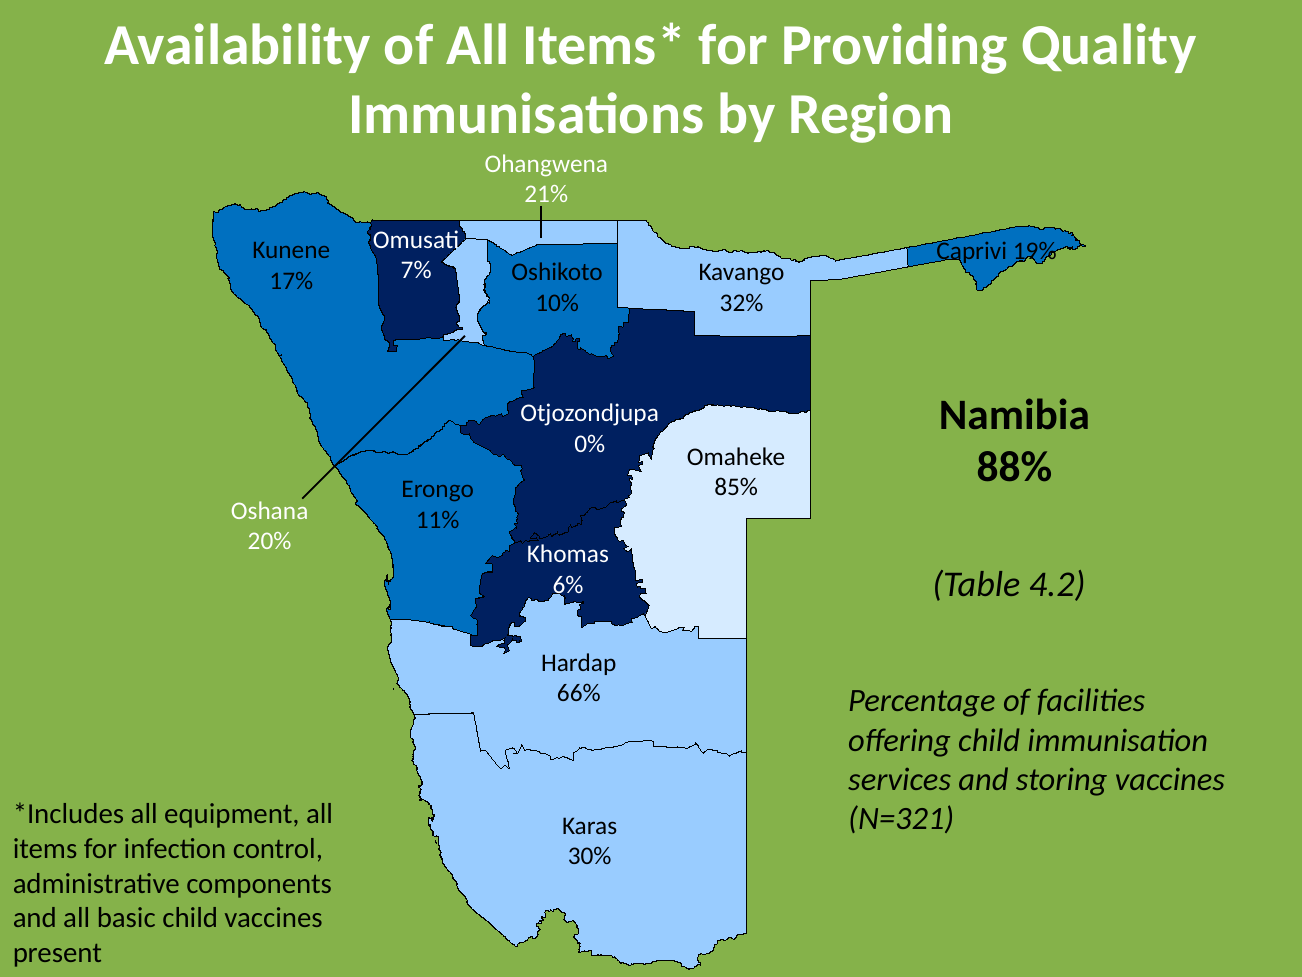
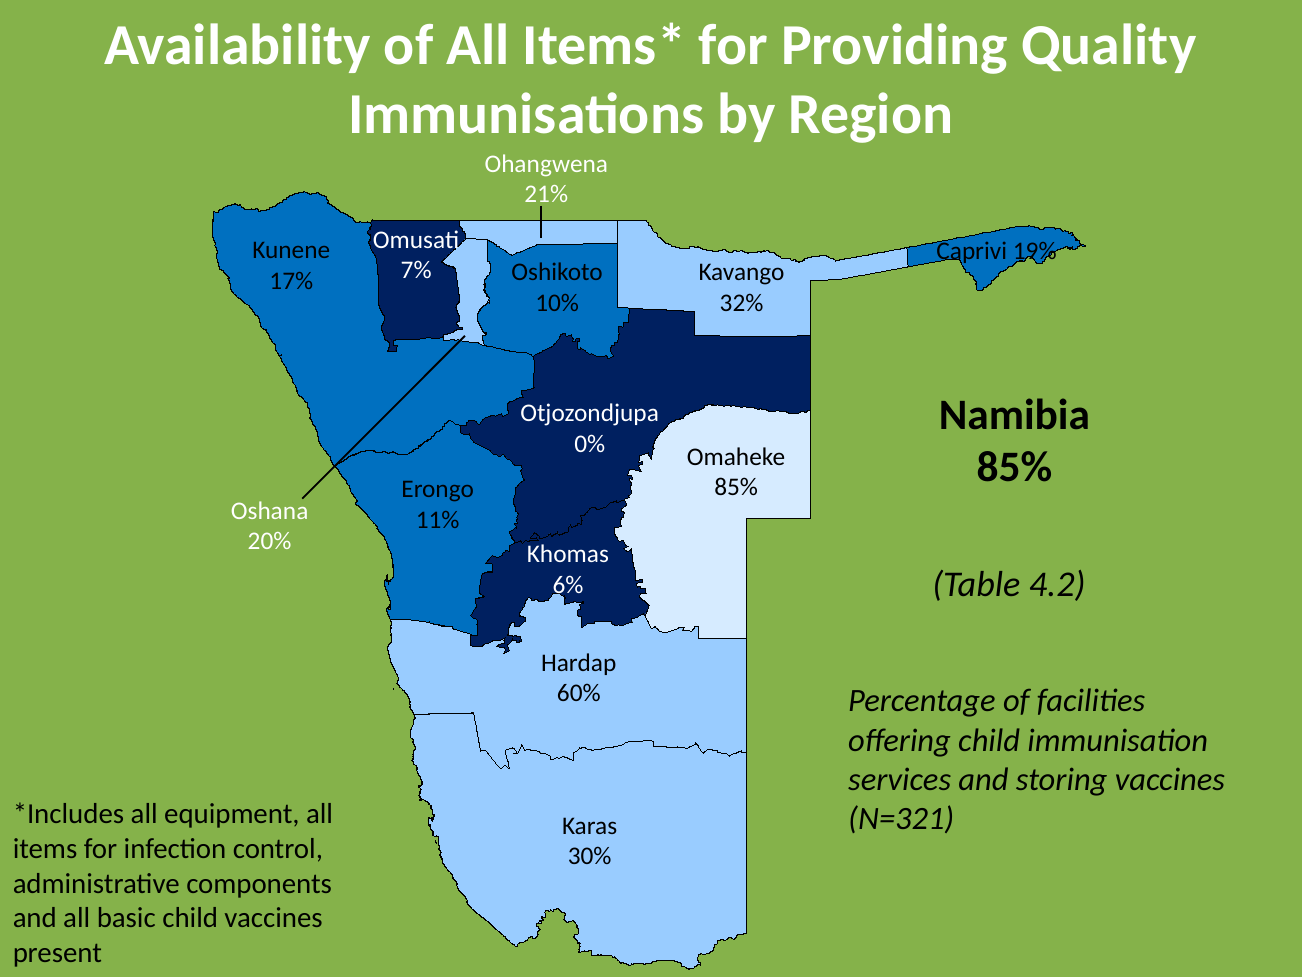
88% at (1014, 467): 88% -> 85%
66%: 66% -> 60%
